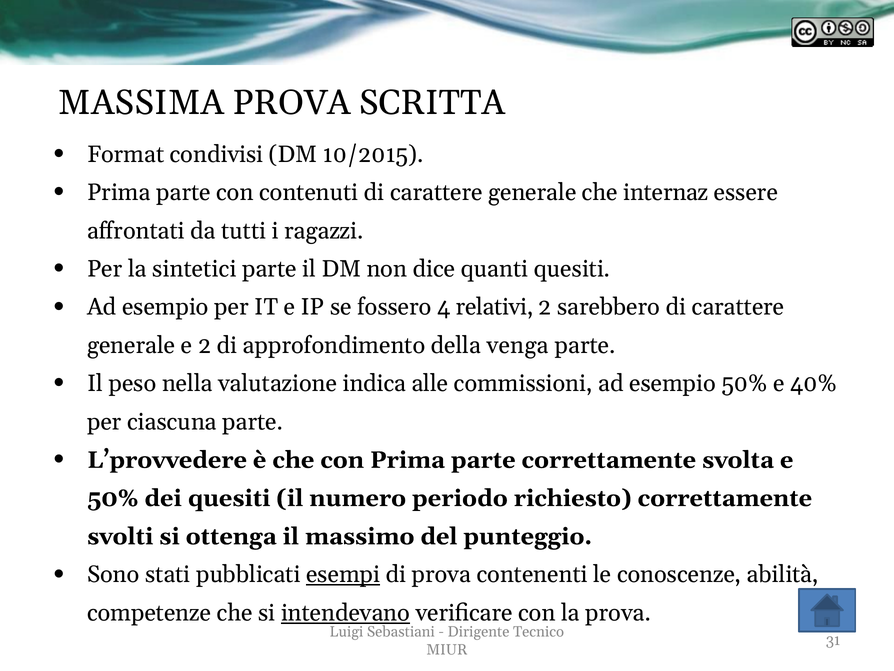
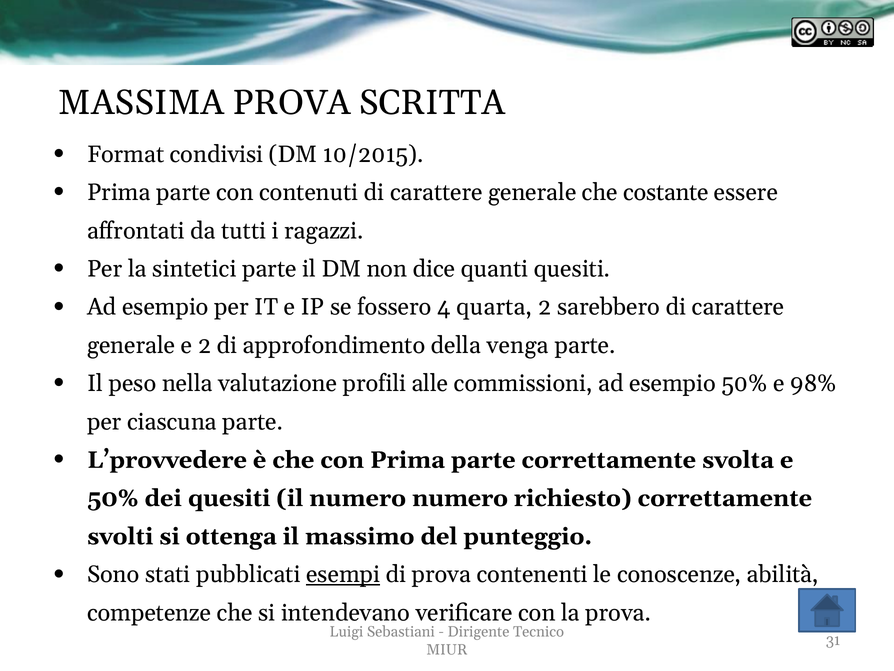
internaz: internaz -> costante
relativi: relativi -> quarta
indica: indica -> profili
40%: 40% -> 98%
numero periodo: periodo -> numero
intendevano underline: present -> none
